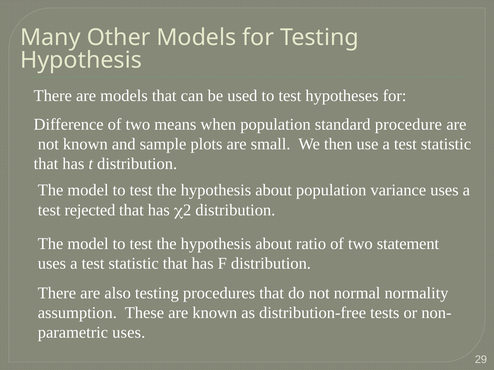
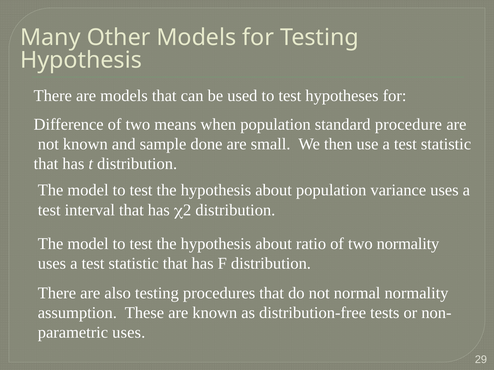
plots: plots -> done
rejected: rejected -> interval
two statement: statement -> normality
